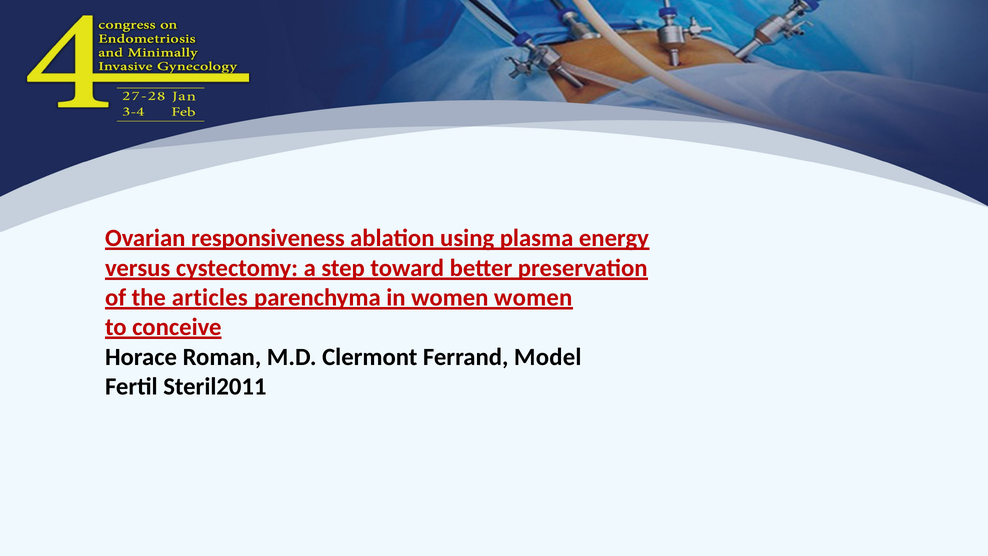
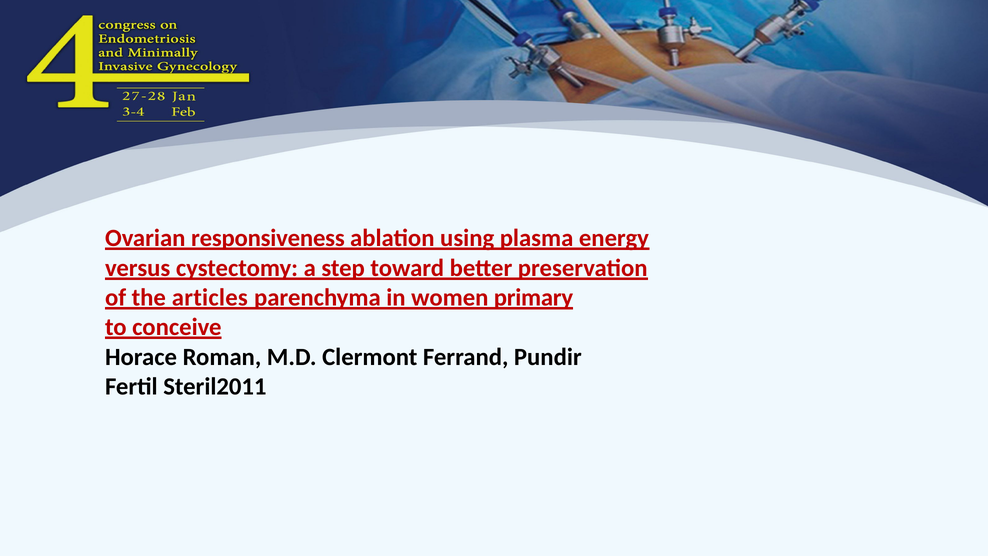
women women: women -> primary
Model: Model -> Pundir
